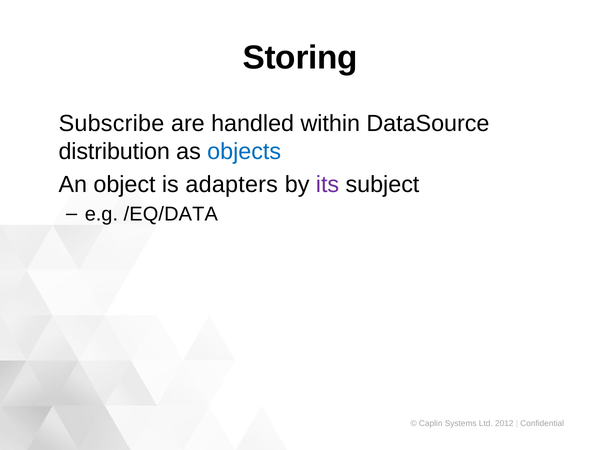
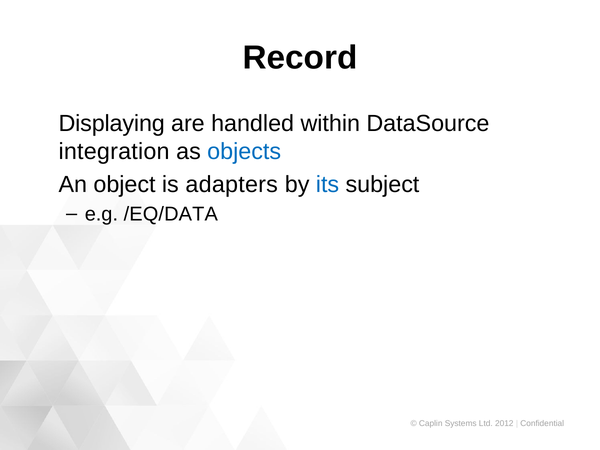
Storing: Storing -> Record
Subscribe: Subscribe -> Displaying
distribution: distribution -> integration
its colour: purple -> blue
